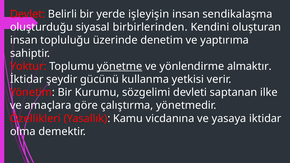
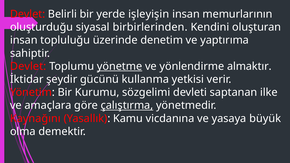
sendikalaşma: sendikalaşma -> memurlarının
Yoktur at (28, 66): Yoktur -> Devlet
çalıştırma underline: none -> present
Özellikleri: Özellikleri -> Kaynağını
iktidar: iktidar -> büyük
